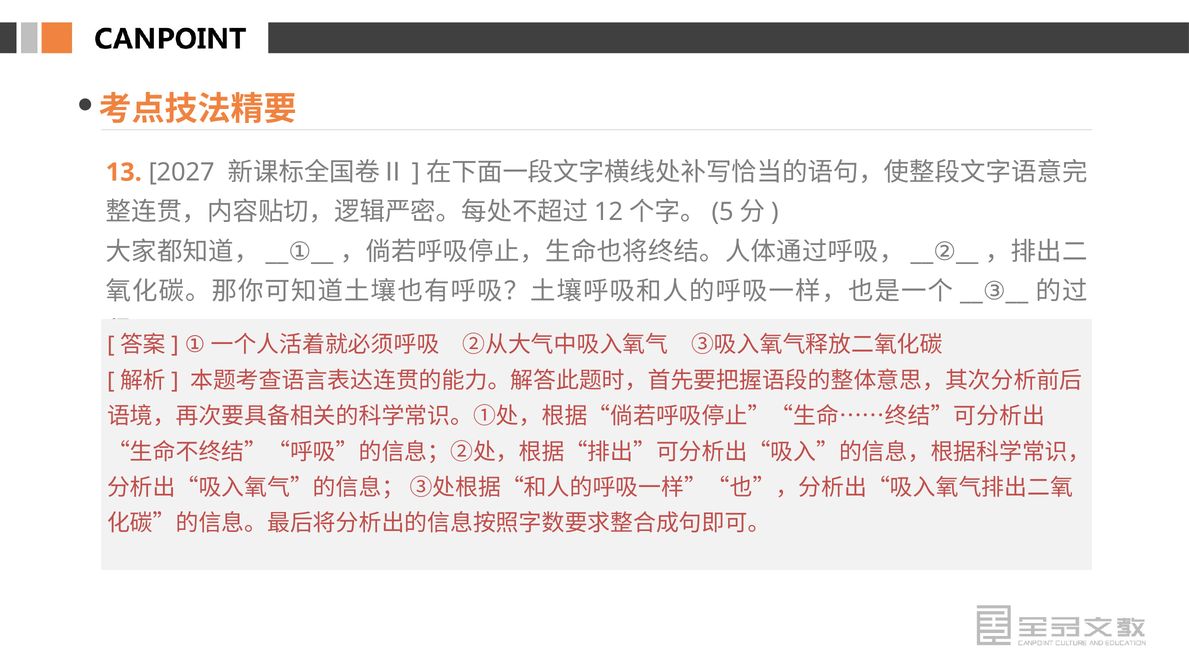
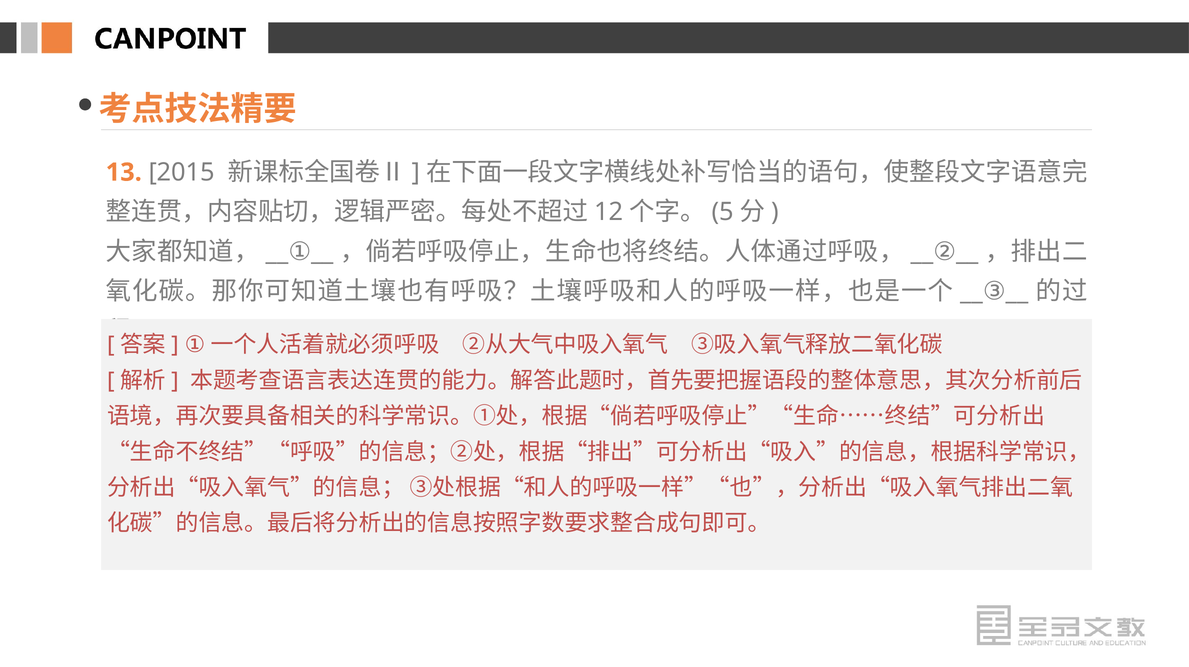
2027: 2027 -> 2015
